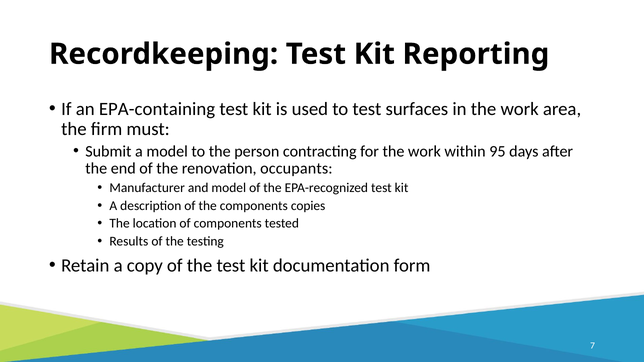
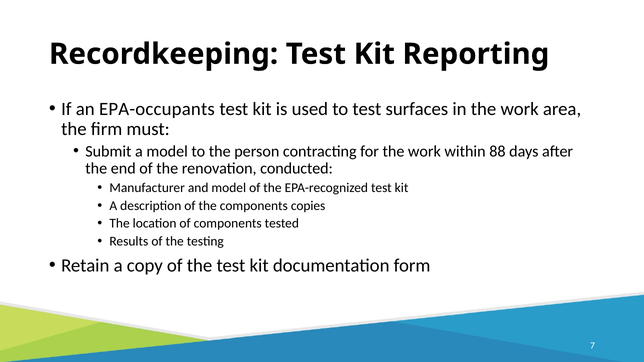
EPA-containing: EPA-containing -> EPA-occupants
95: 95 -> 88
occupants: occupants -> conducted
